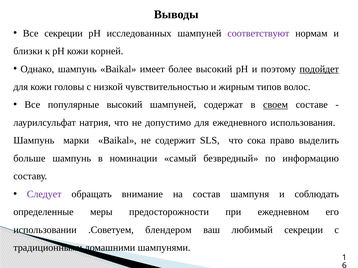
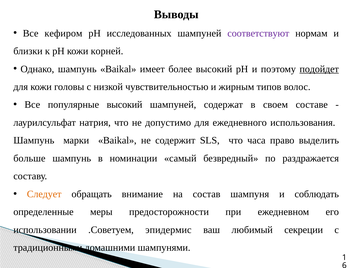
Все секреции: секреции -> кефиром
своем underline: present -> none
сока: сока -> часа
информацию: информацию -> раздражается
Следует colour: purple -> orange
блендером: блендером -> эпидермис
